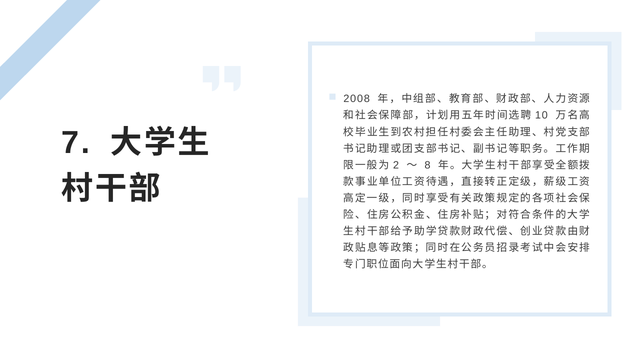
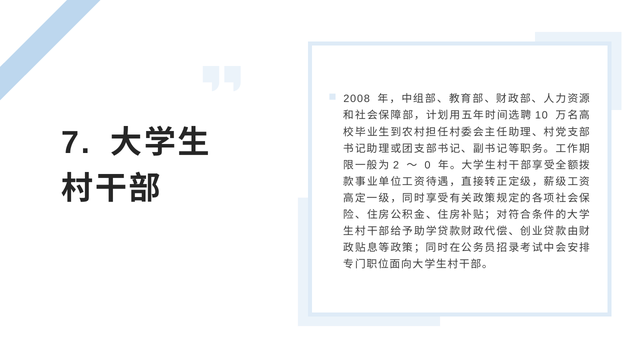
8: 8 -> 0
